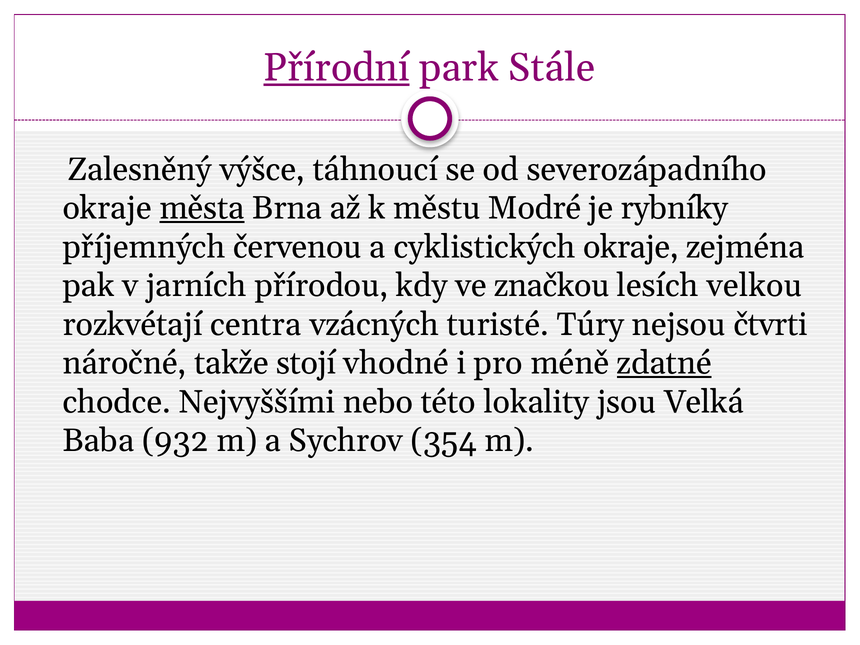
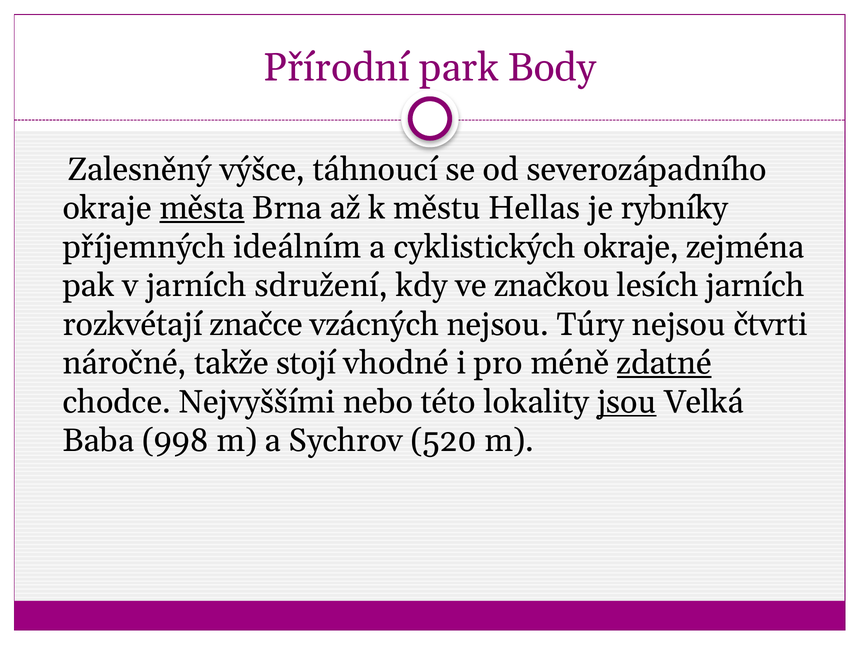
Přírodní underline: present -> none
Stále: Stále -> Body
Modré: Modré -> Hellas
červenou: červenou -> ideálním
přírodou: přírodou -> sdružení
lesích velkou: velkou -> jarních
centra: centra -> značce
vzácných turisté: turisté -> nejsou
jsou underline: none -> present
932: 932 -> 998
354: 354 -> 520
